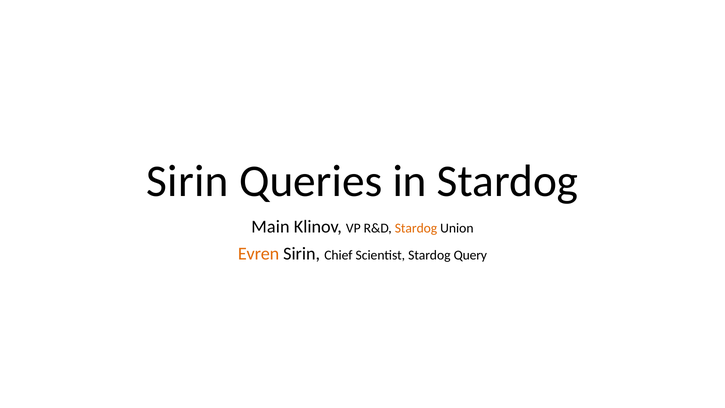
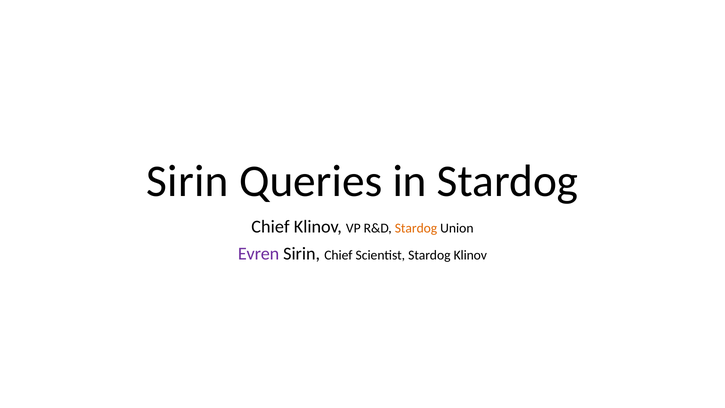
Main at (270, 227): Main -> Chief
Evren colour: orange -> purple
Stardog Query: Query -> Klinov
